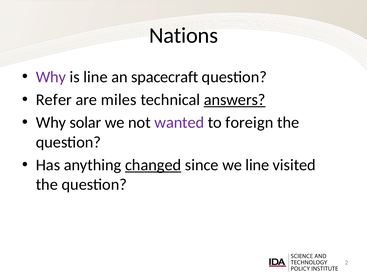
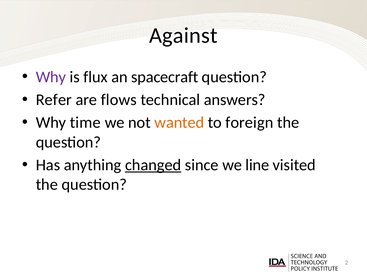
Nations: Nations -> Against
is line: line -> flux
miles: miles -> flows
answers underline: present -> none
solar: solar -> time
wanted colour: purple -> orange
